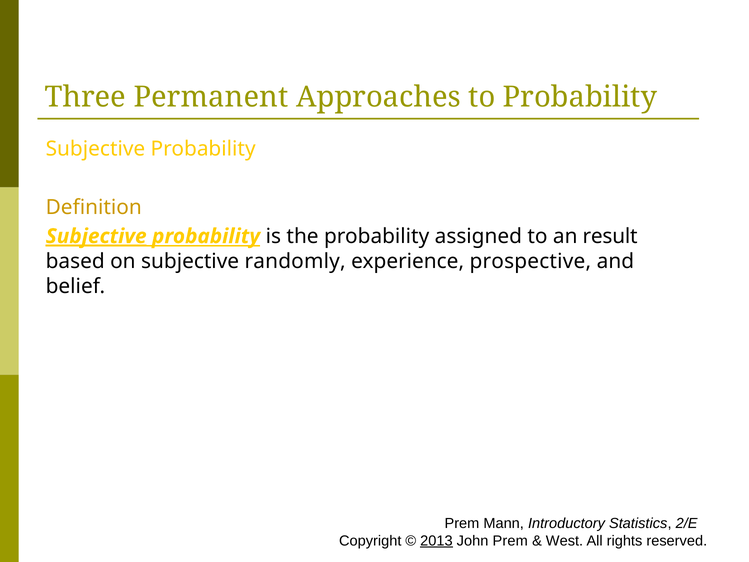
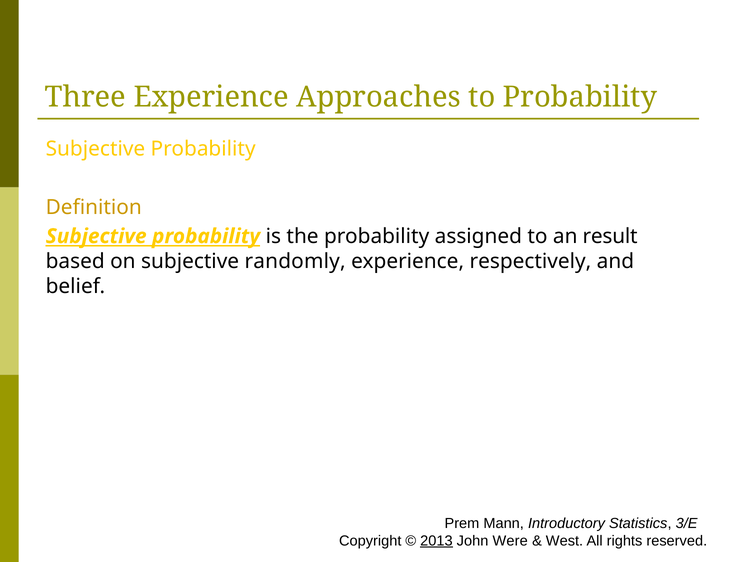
Three Permanent: Permanent -> Experience
Subjective at (96, 236) underline: present -> none
prospective: prospective -> respectively
2/E: 2/E -> 3/E
John Prem: Prem -> Were
